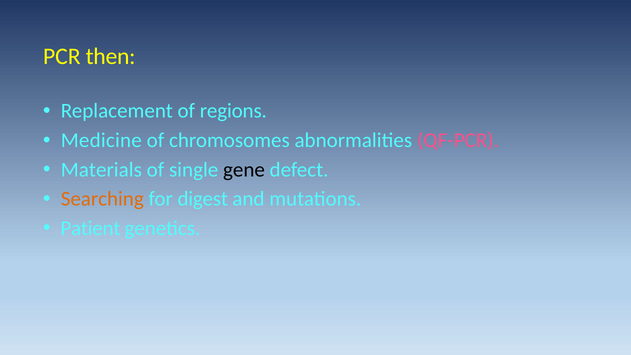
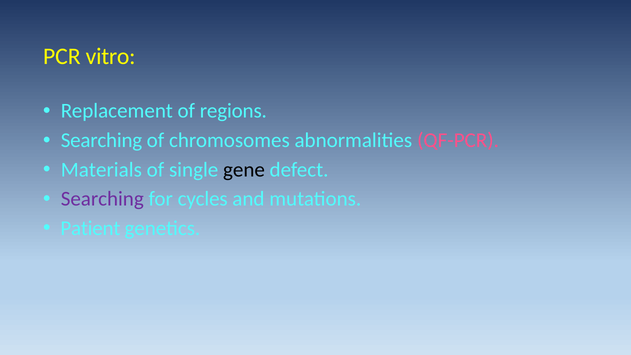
then: then -> vitro
Medicine at (101, 140): Medicine -> Searching
Searching at (102, 199) colour: orange -> purple
digest: digest -> cycles
